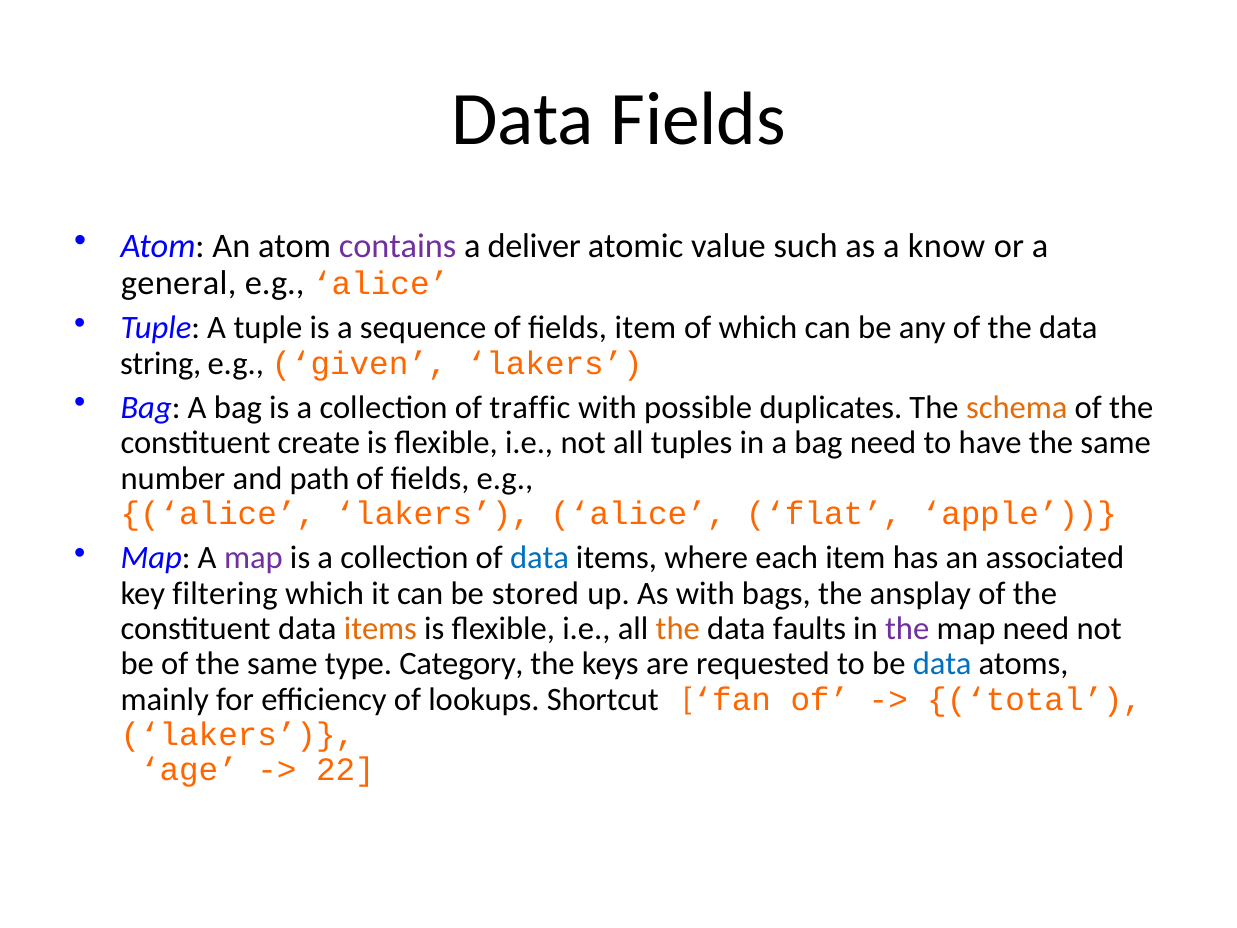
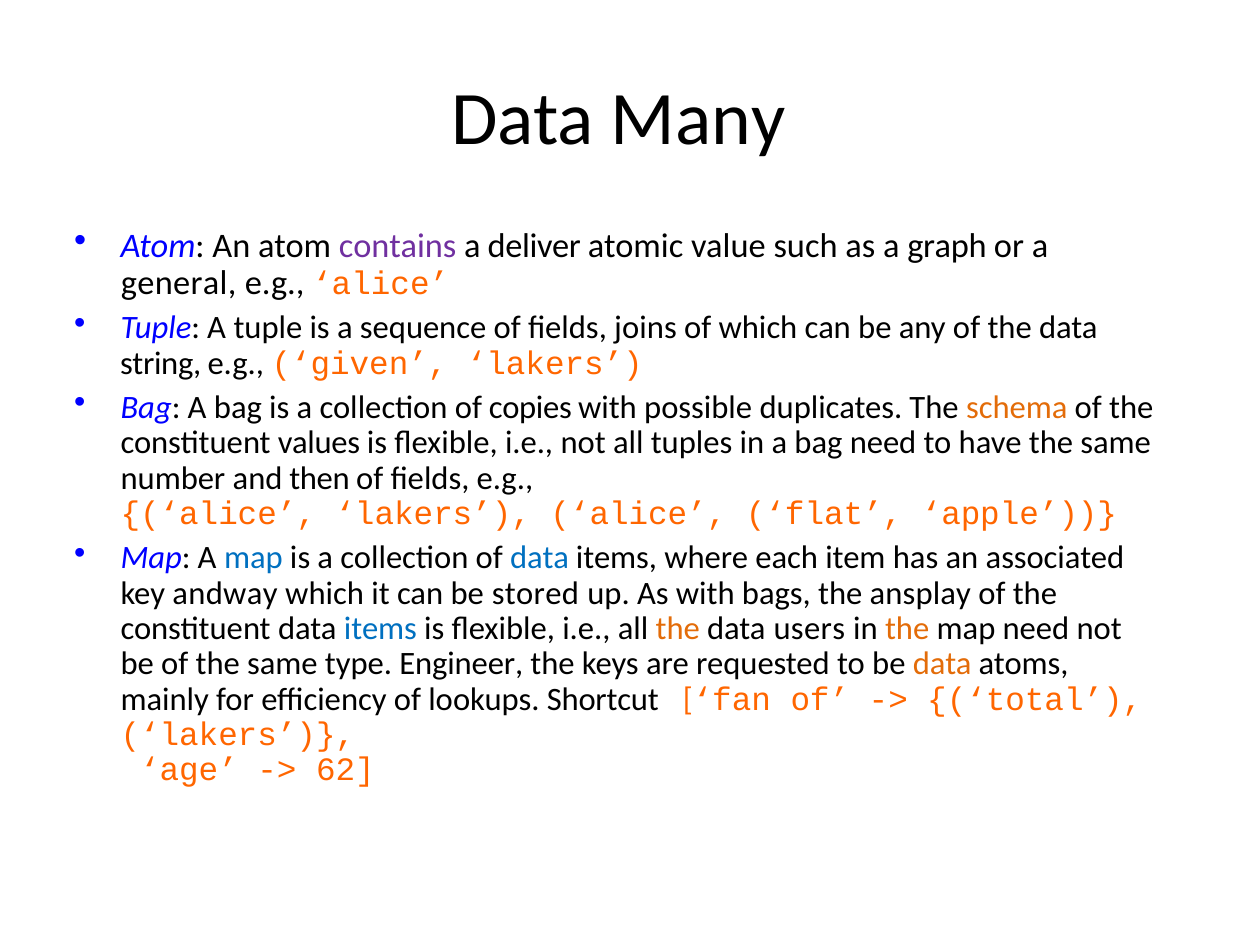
Data Fields: Fields -> Many
know: know -> graph
fields item: item -> joins
traffic: traffic -> copies
create: create -> values
path: path -> then
map at (253, 558) colour: purple -> blue
filtering: filtering -> andway
items at (380, 629) colour: orange -> blue
faults: faults -> users
the at (907, 629) colour: purple -> orange
Category: Category -> Engineer
data at (942, 664) colour: blue -> orange
22: 22 -> 62
